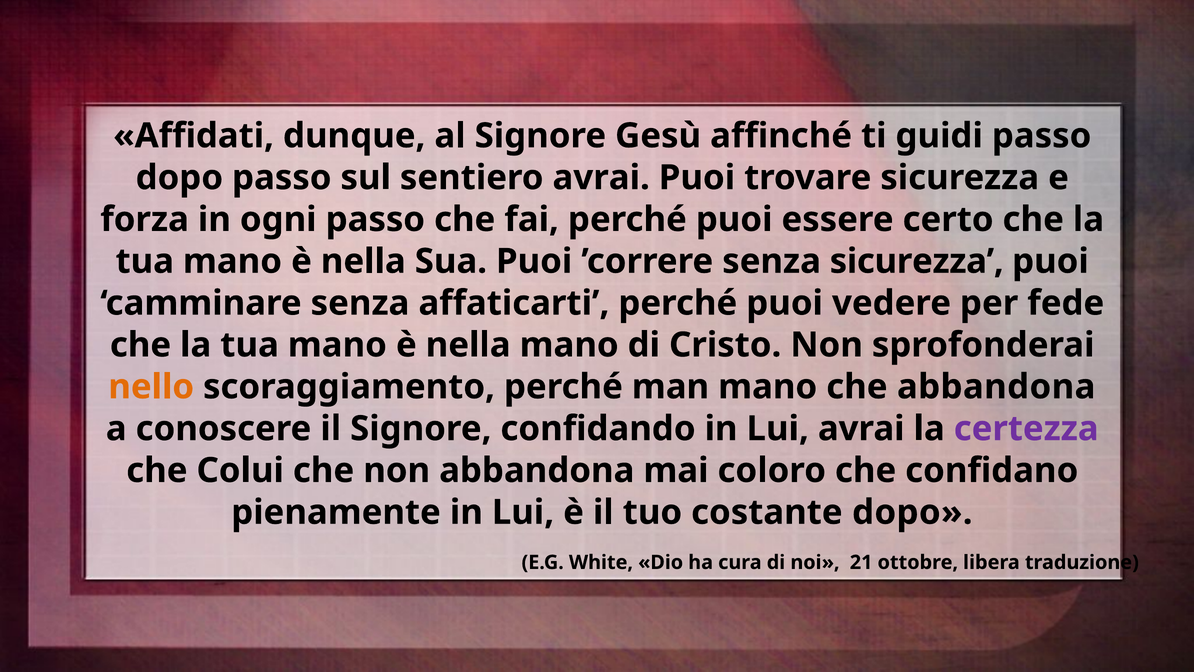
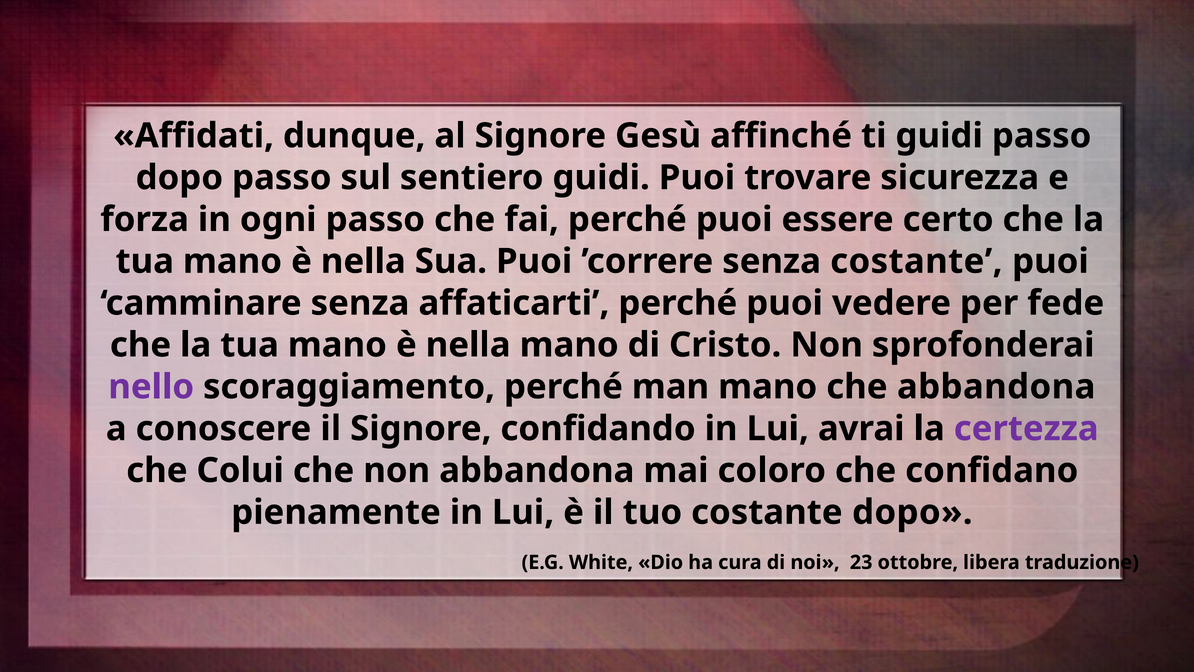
sentiero avrai: avrai -> guidi
senza sicurezza: sicurezza -> costante
nello colour: orange -> purple
21: 21 -> 23
